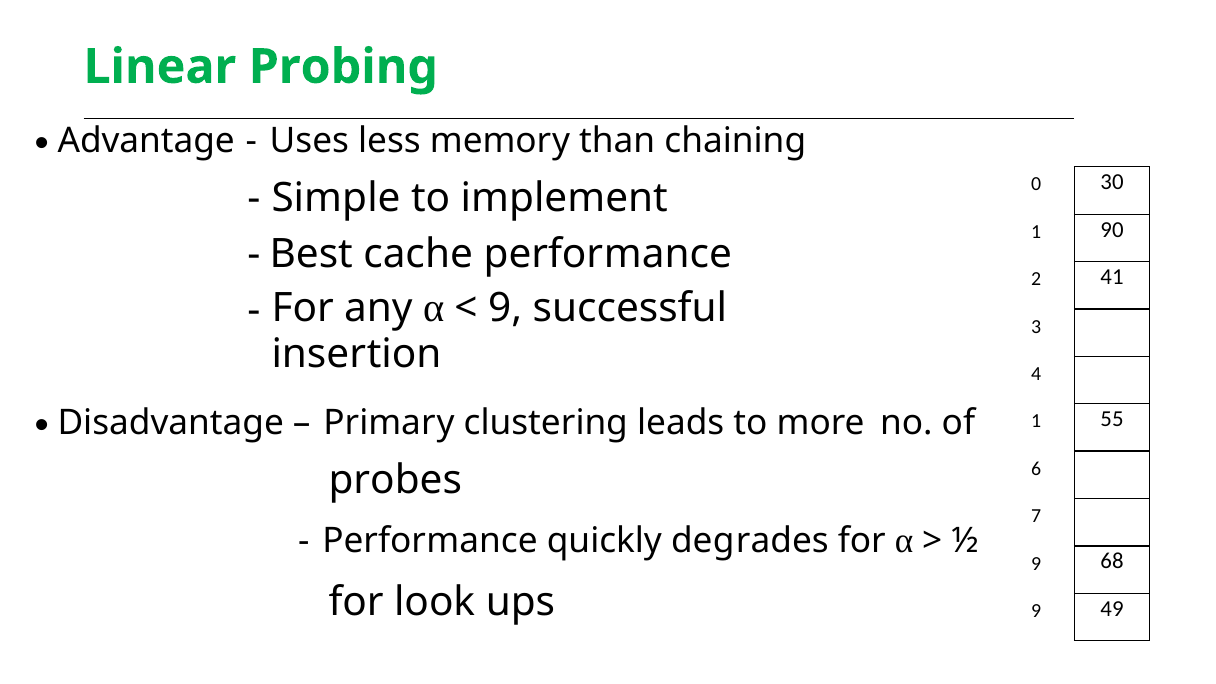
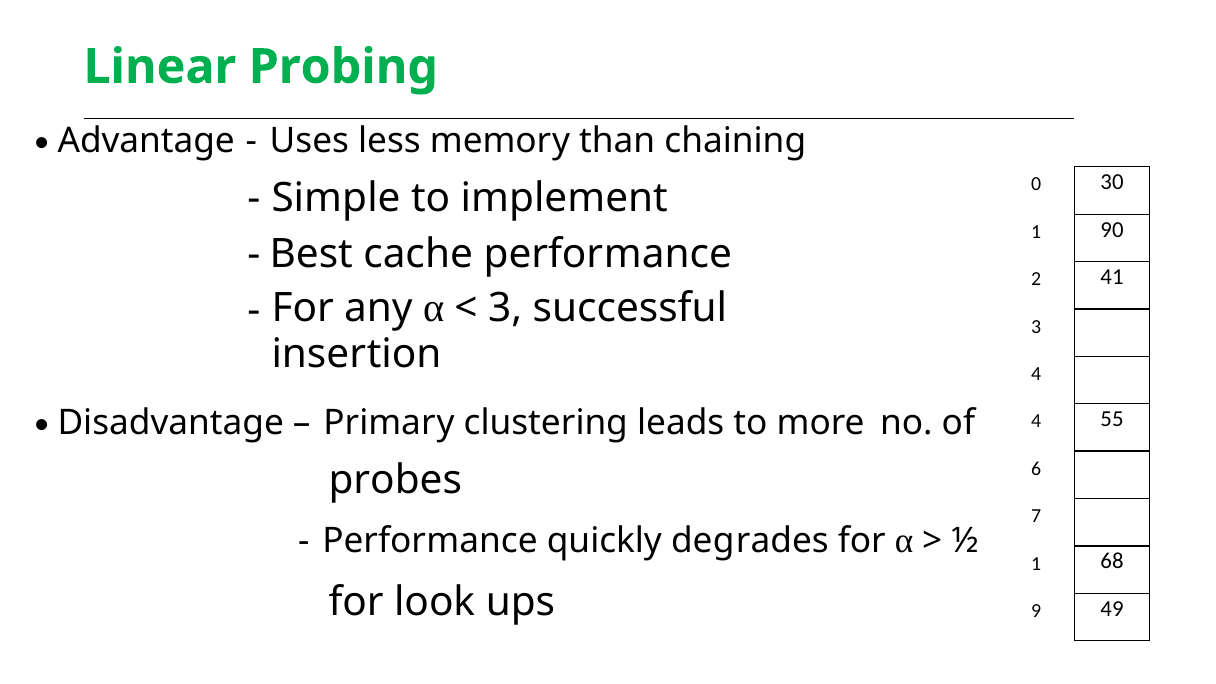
9 at (505, 308): 9 -> 3
of 1: 1 -> 4
9 at (1036, 564): 9 -> 1
